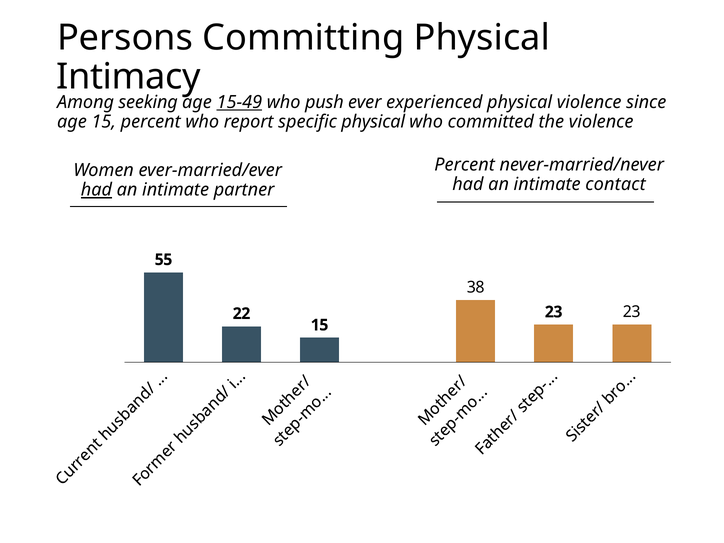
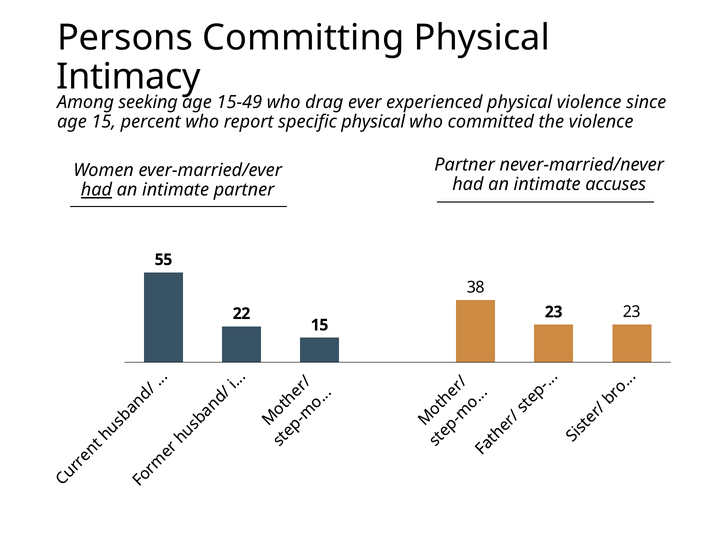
15-49 underline: present -> none
push: push -> drag
Percent at (465, 165): Percent -> Partner
contact: contact -> accuses
